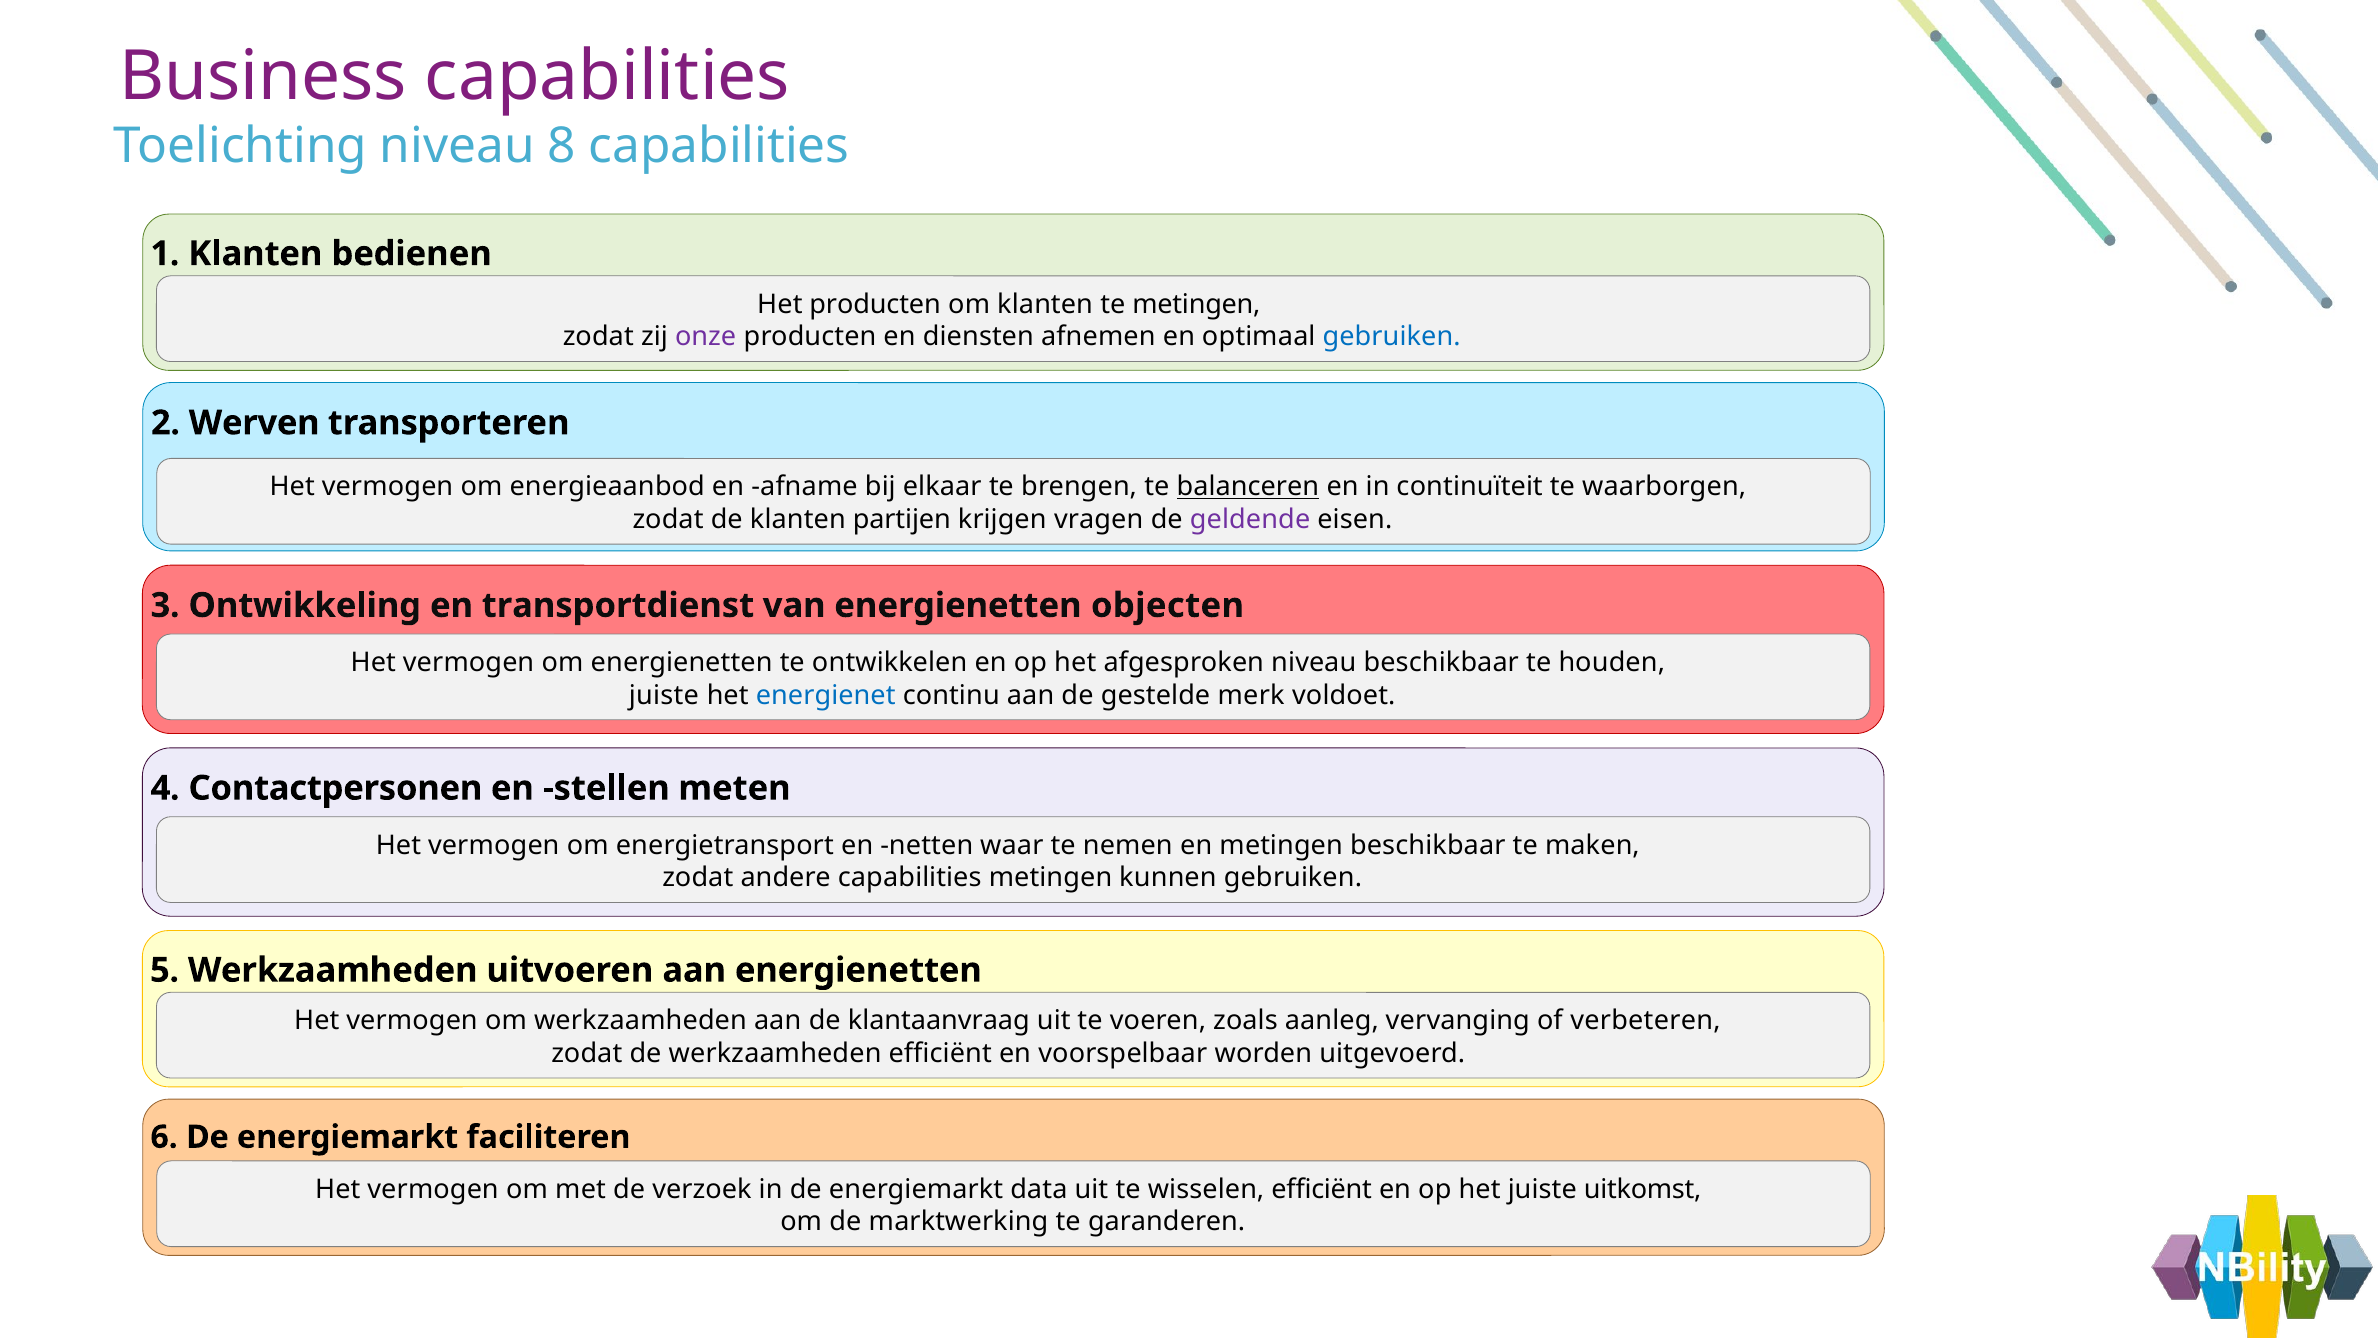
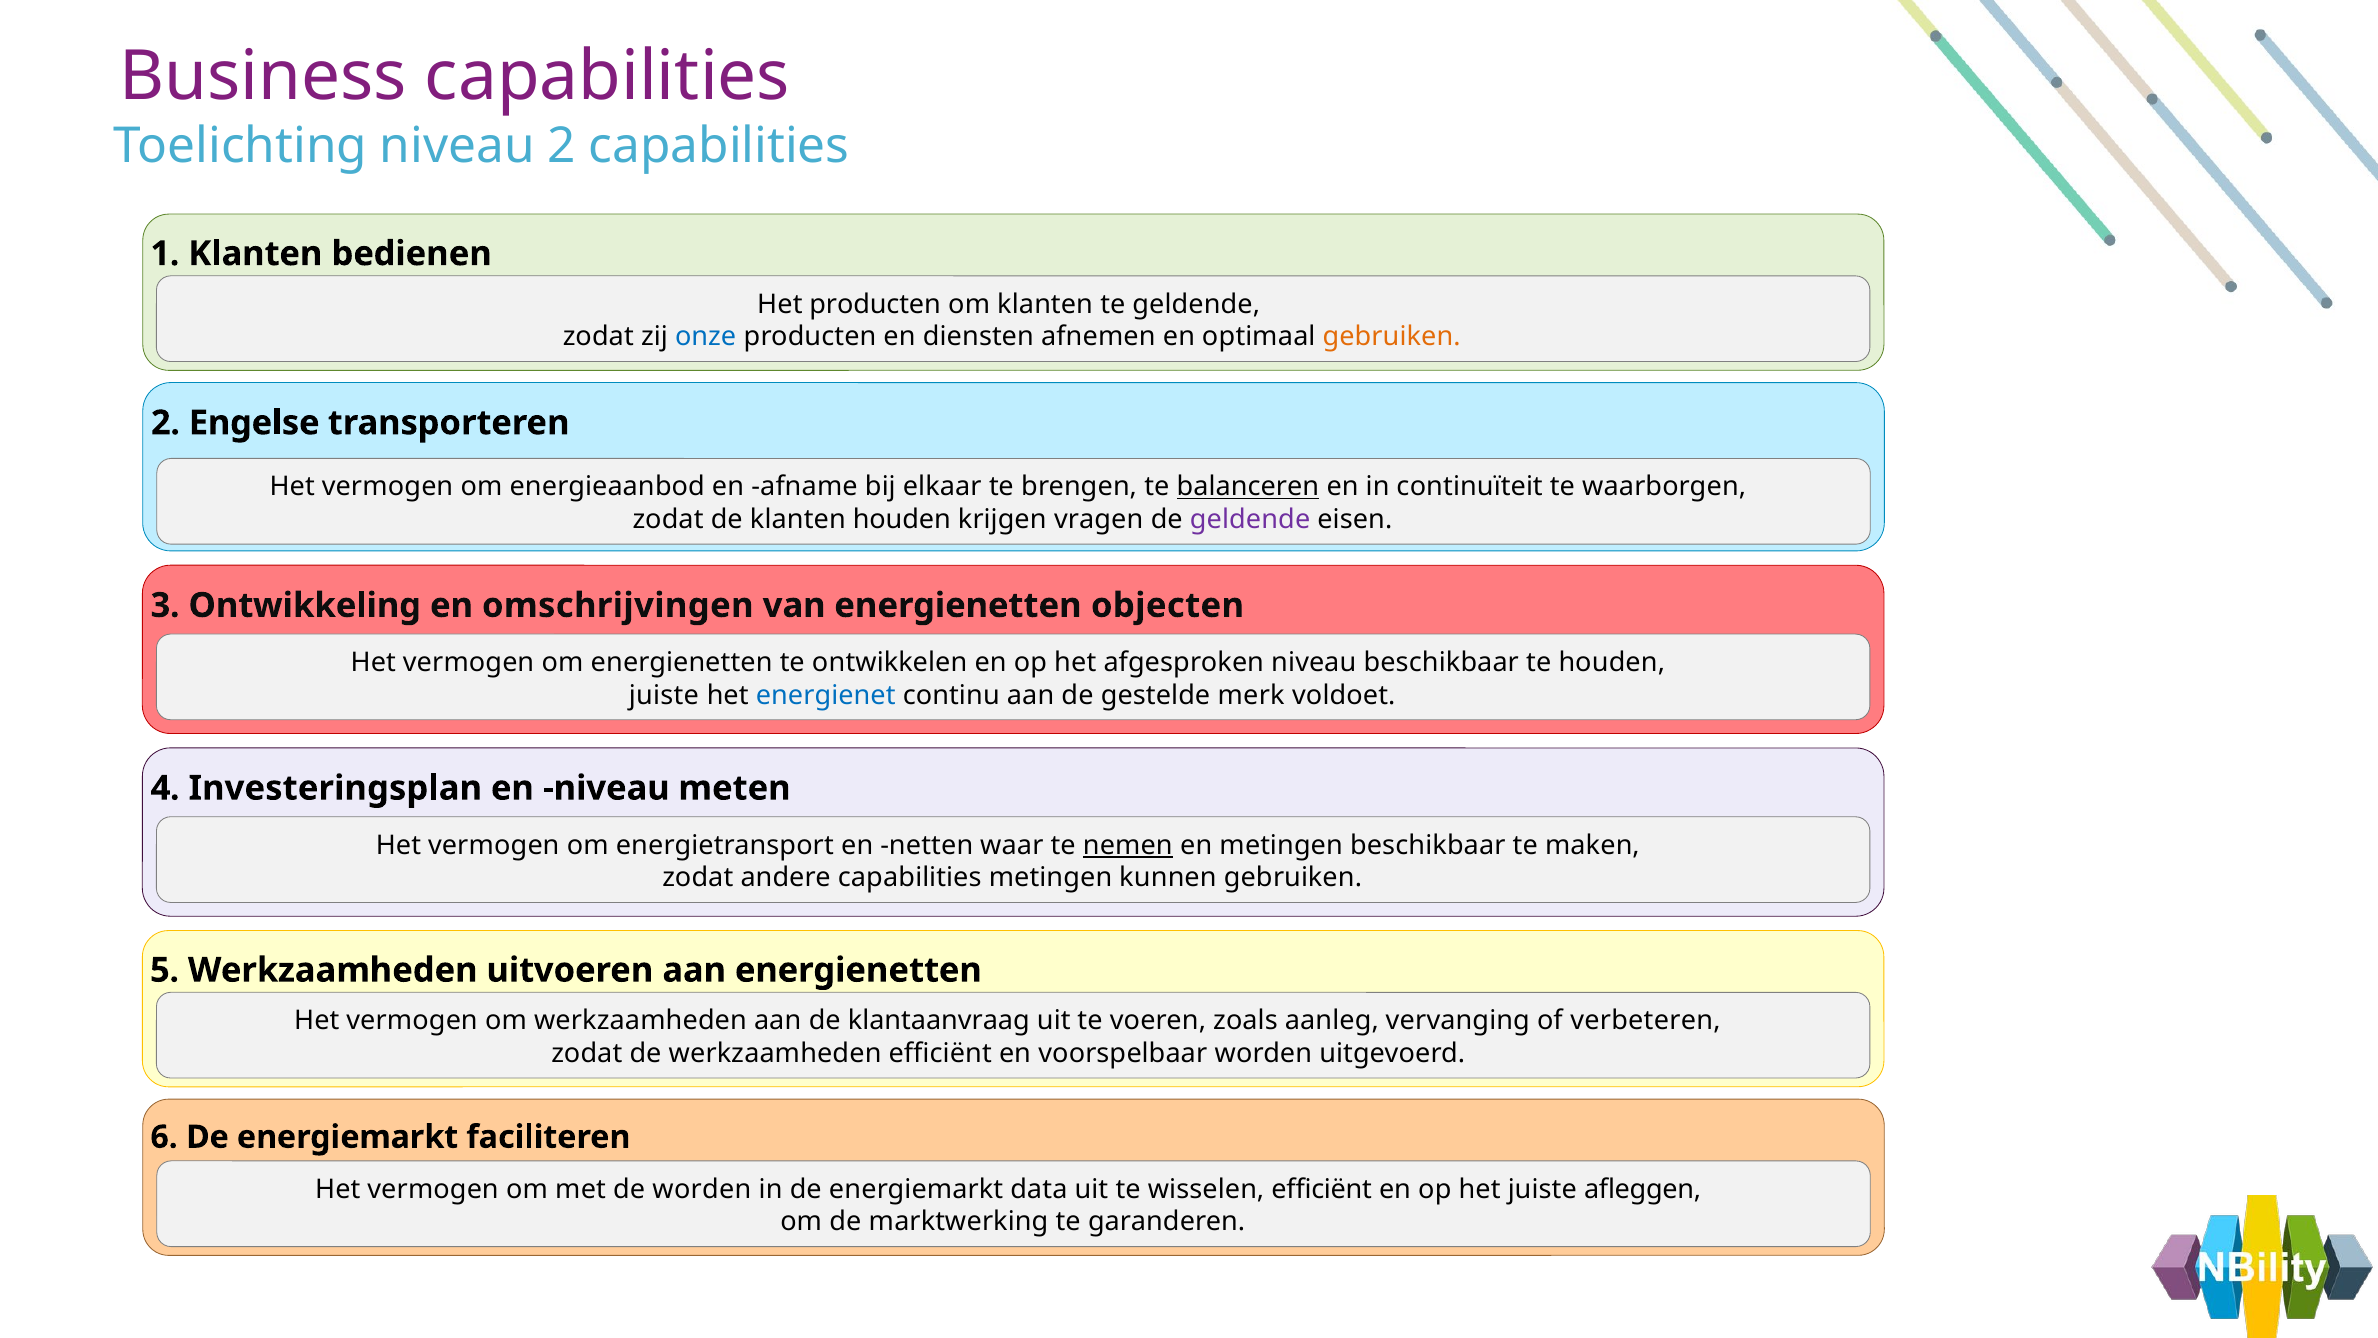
niveau 8: 8 -> 2
te metingen: metingen -> geldende
onze colour: purple -> blue
gebruiken at (1392, 337) colour: blue -> orange
Werven: Werven -> Engelse
klanten partijen: partijen -> houden
transportdienst: transportdienst -> omschrijvingen
Contactpersonen: Contactpersonen -> Investeringsplan
en stellen: stellen -> niveau
nemen underline: none -> present
de verzoek: verzoek -> worden
uitkomst: uitkomst -> afleggen
